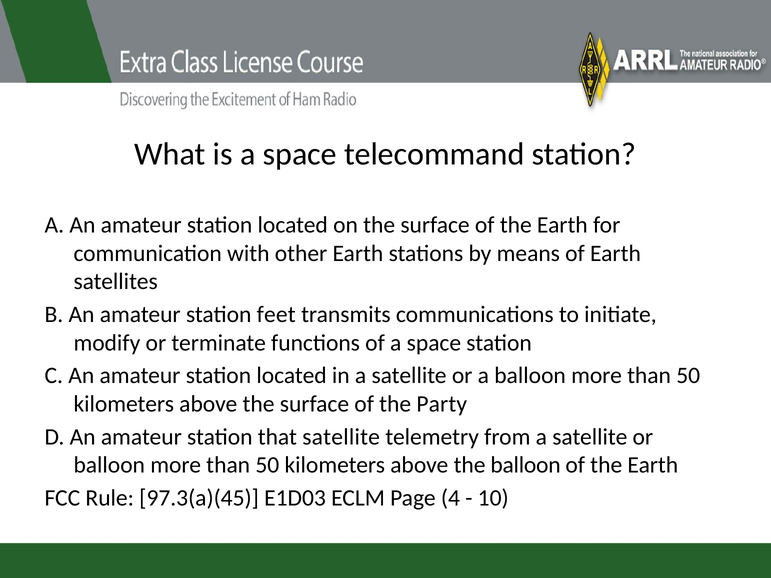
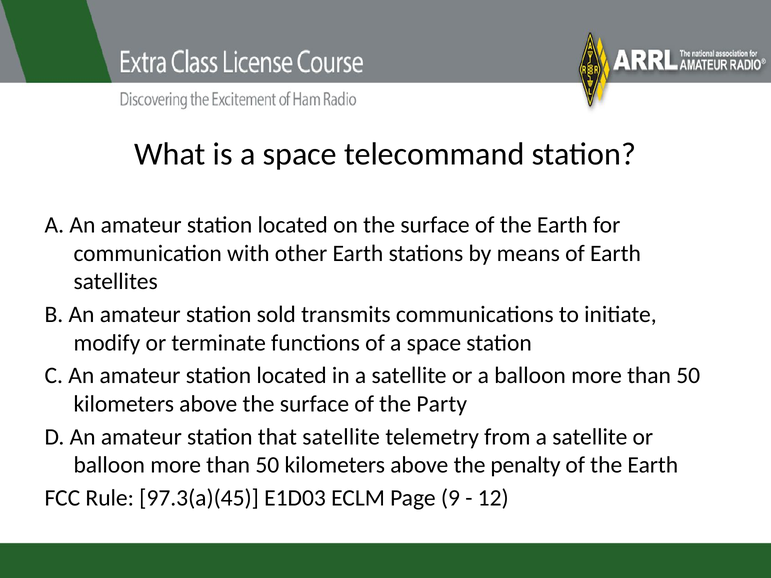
feet: feet -> sold
the balloon: balloon -> penalty
4: 4 -> 9
10: 10 -> 12
